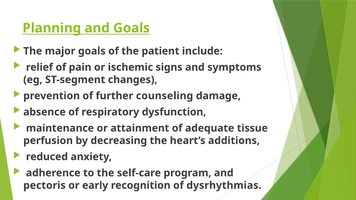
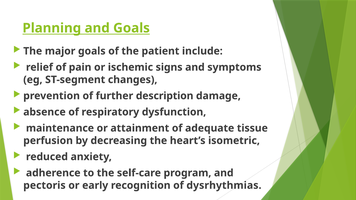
counseling: counseling -> description
additions: additions -> isometric
